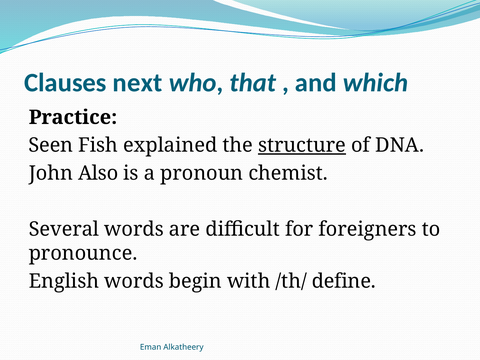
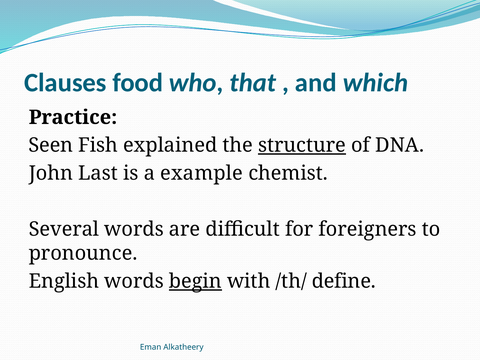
next: next -> food
Also: Also -> Last
pronoun: pronoun -> example
begin underline: none -> present
